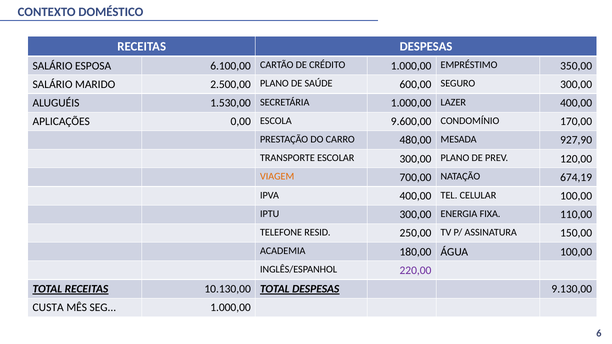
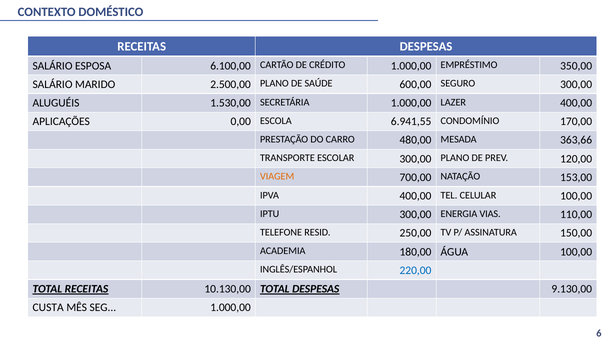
9.600,00: 9.600,00 -> 6.941,55
927,90: 927,90 -> 363,66
674,19: 674,19 -> 153,00
FIXA: FIXA -> VIAS
220,00 colour: purple -> blue
